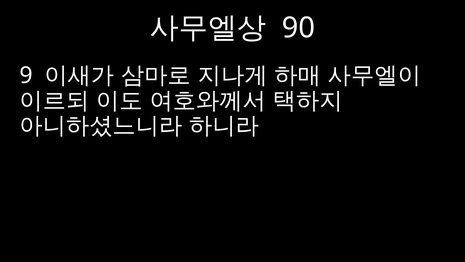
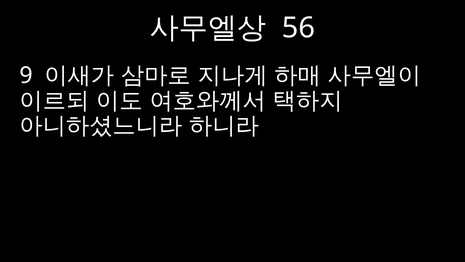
90: 90 -> 56
